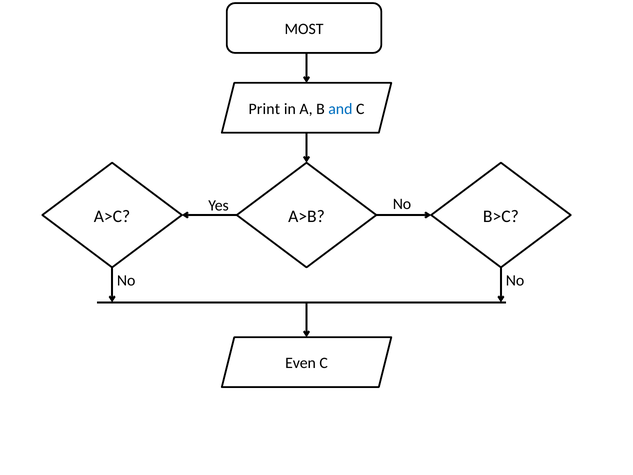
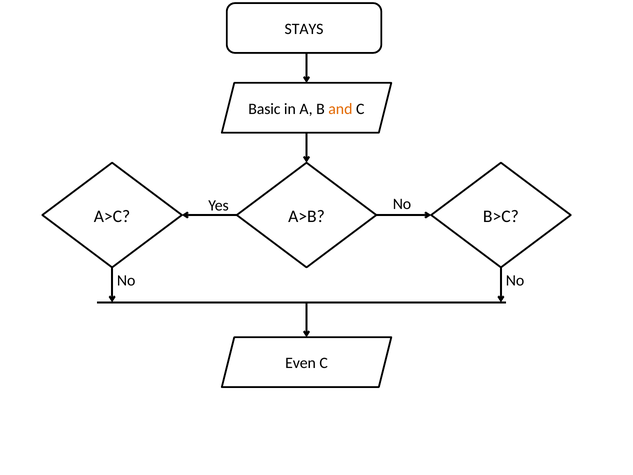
MOST: MOST -> STAYS
Print: Print -> Basic
and colour: blue -> orange
